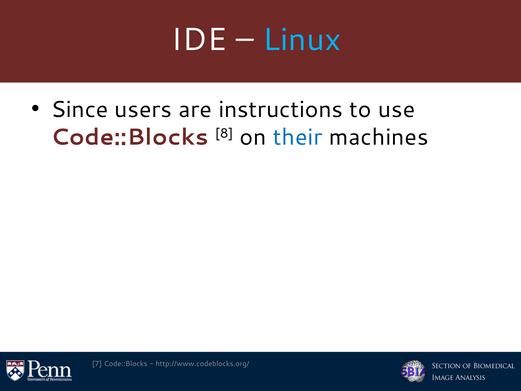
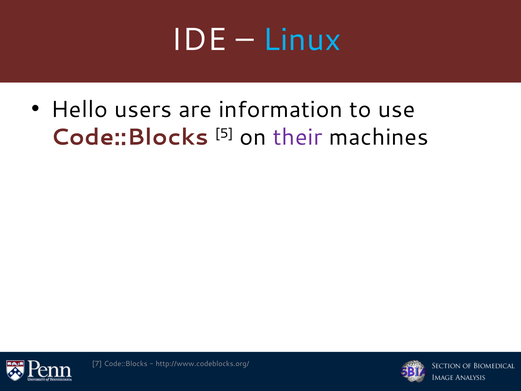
Since: Since -> Hello
instructions: instructions -> information
8: 8 -> 5
their colour: blue -> purple
